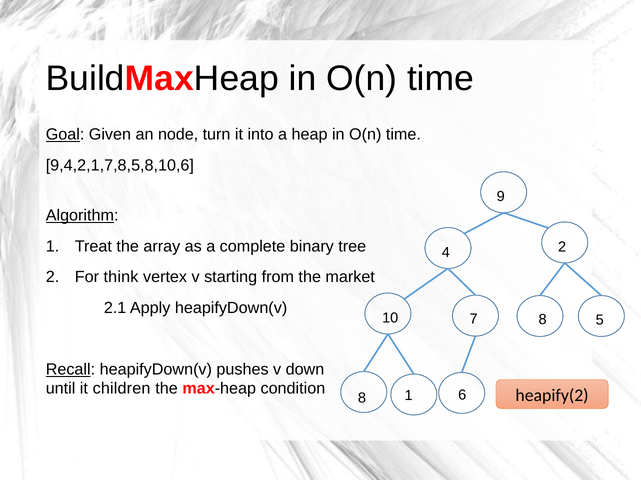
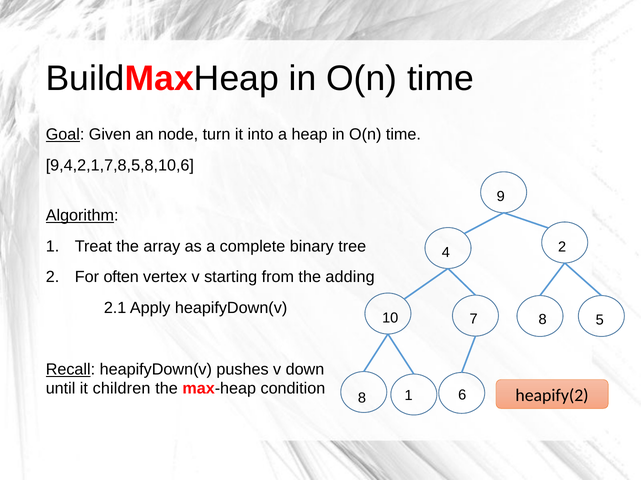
think: think -> often
market: market -> adding
